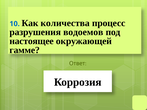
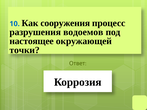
количества: количества -> сооружения
гамме: гамме -> точки
